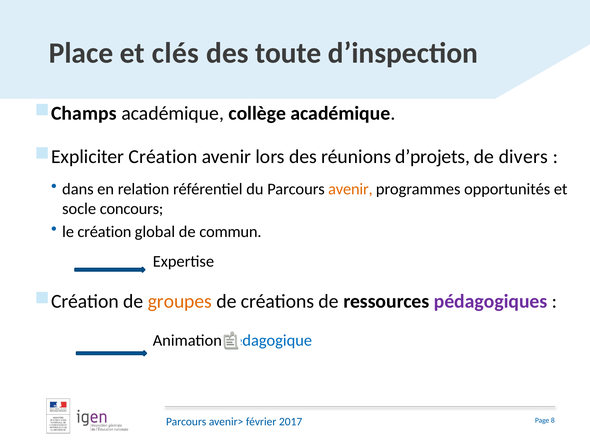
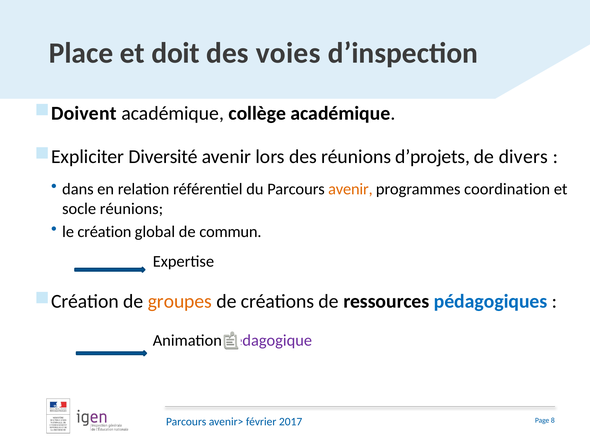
clés: clés -> doit
toute: toute -> voies
Champs: Champs -> Doivent
Expliciter Création: Création -> Diversité
opportunités: opportunités -> coordination
socle concours: concours -> réunions
pédagogiques colour: purple -> blue
pédagogique colour: blue -> purple
